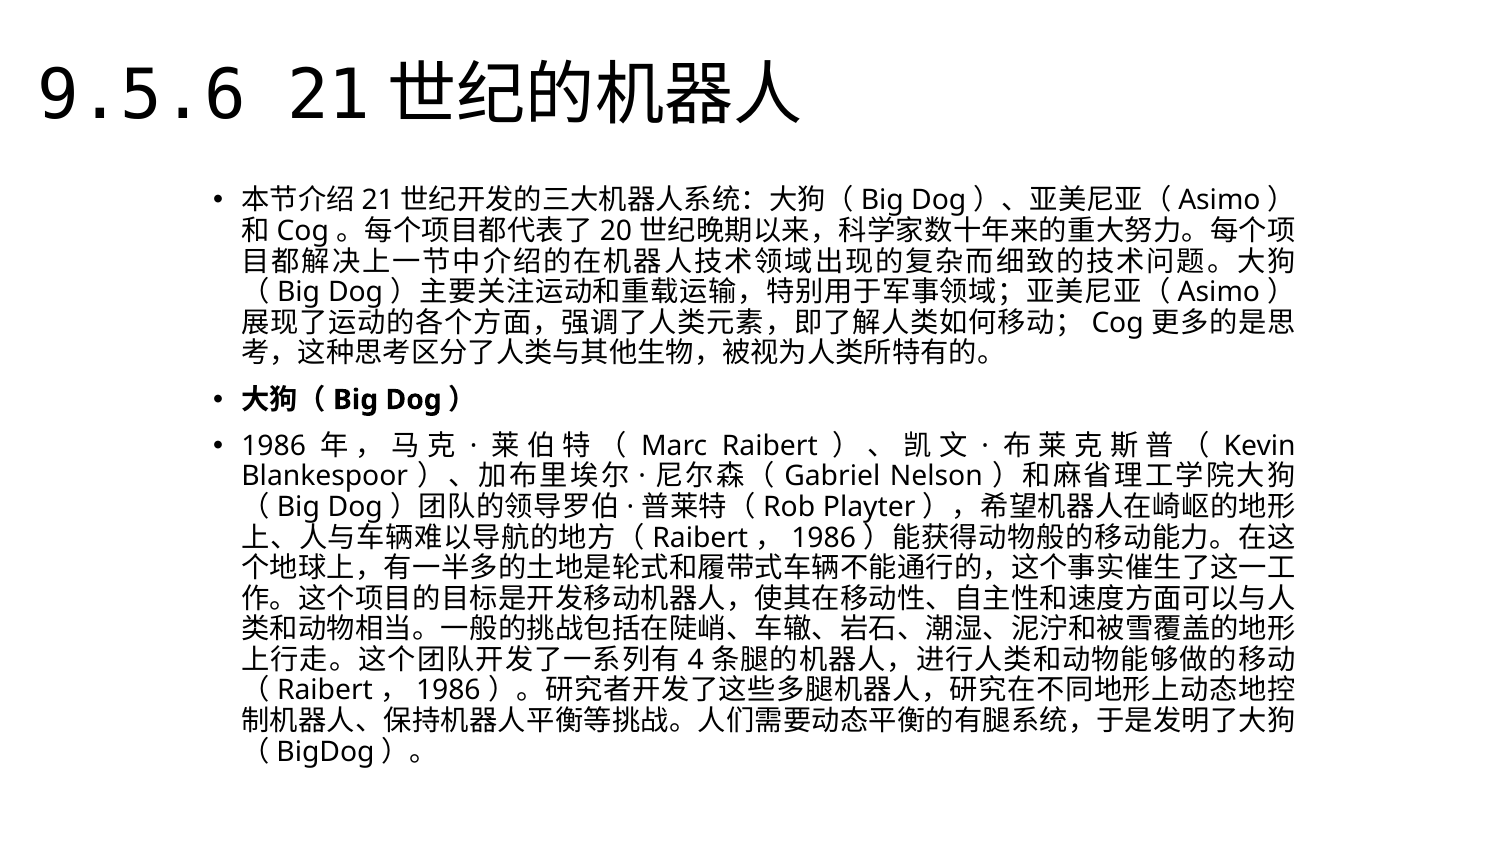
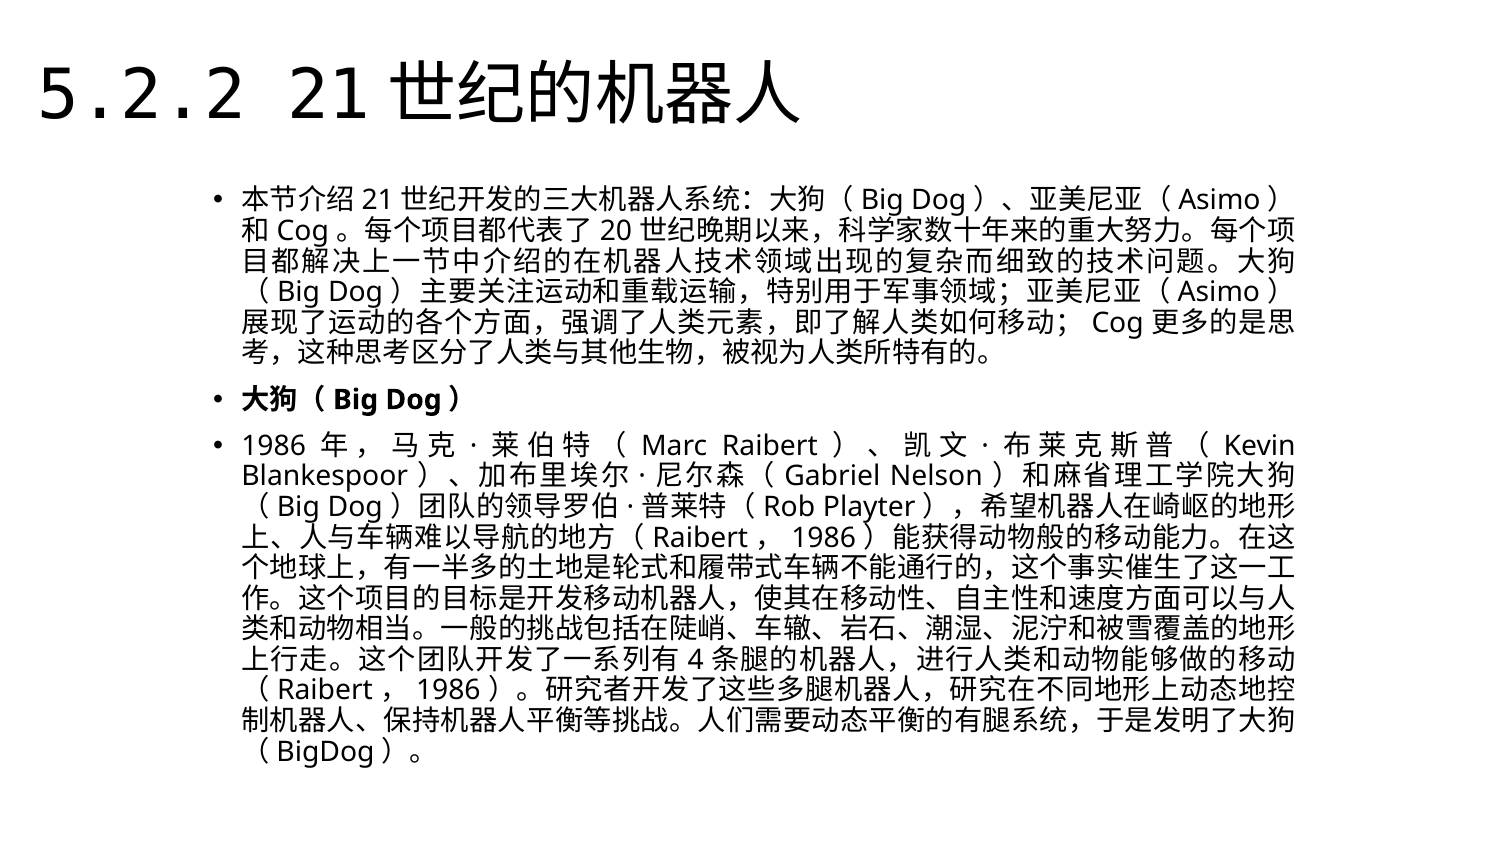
9.5.6: 9.5.6 -> 5.2.2
